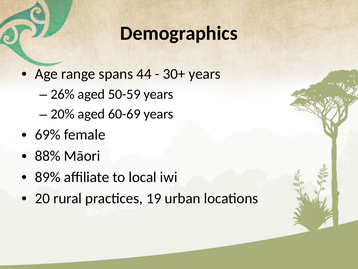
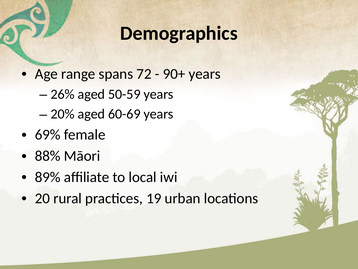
44: 44 -> 72
30+: 30+ -> 90+
